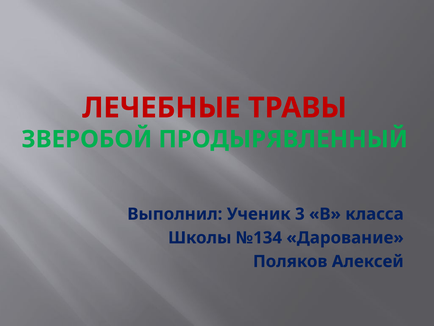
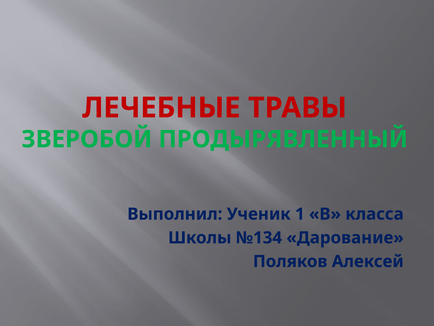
3: 3 -> 1
